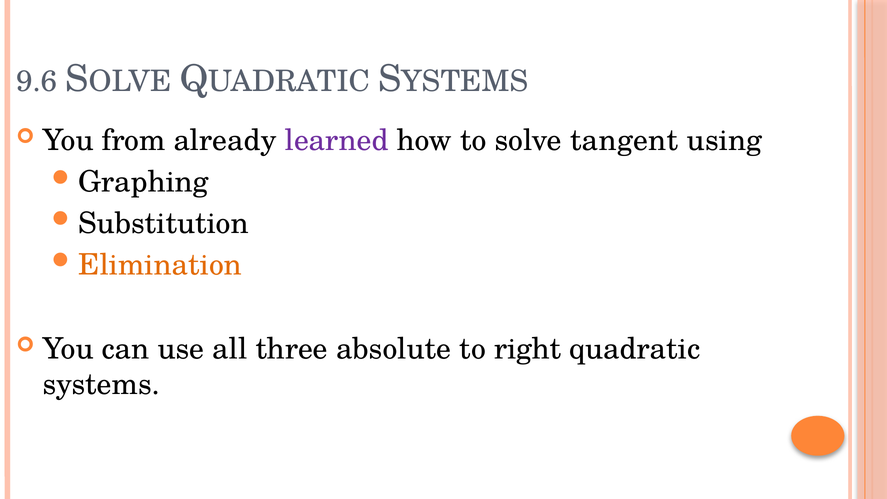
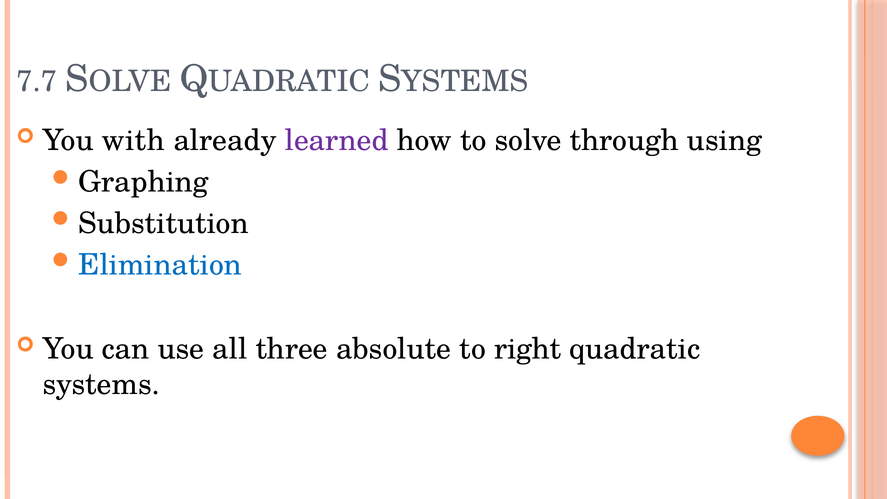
9.6: 9.6 -> 7.7
from: from -> with
tangent: tangent -> through
Elimination colour: orange -> blue
